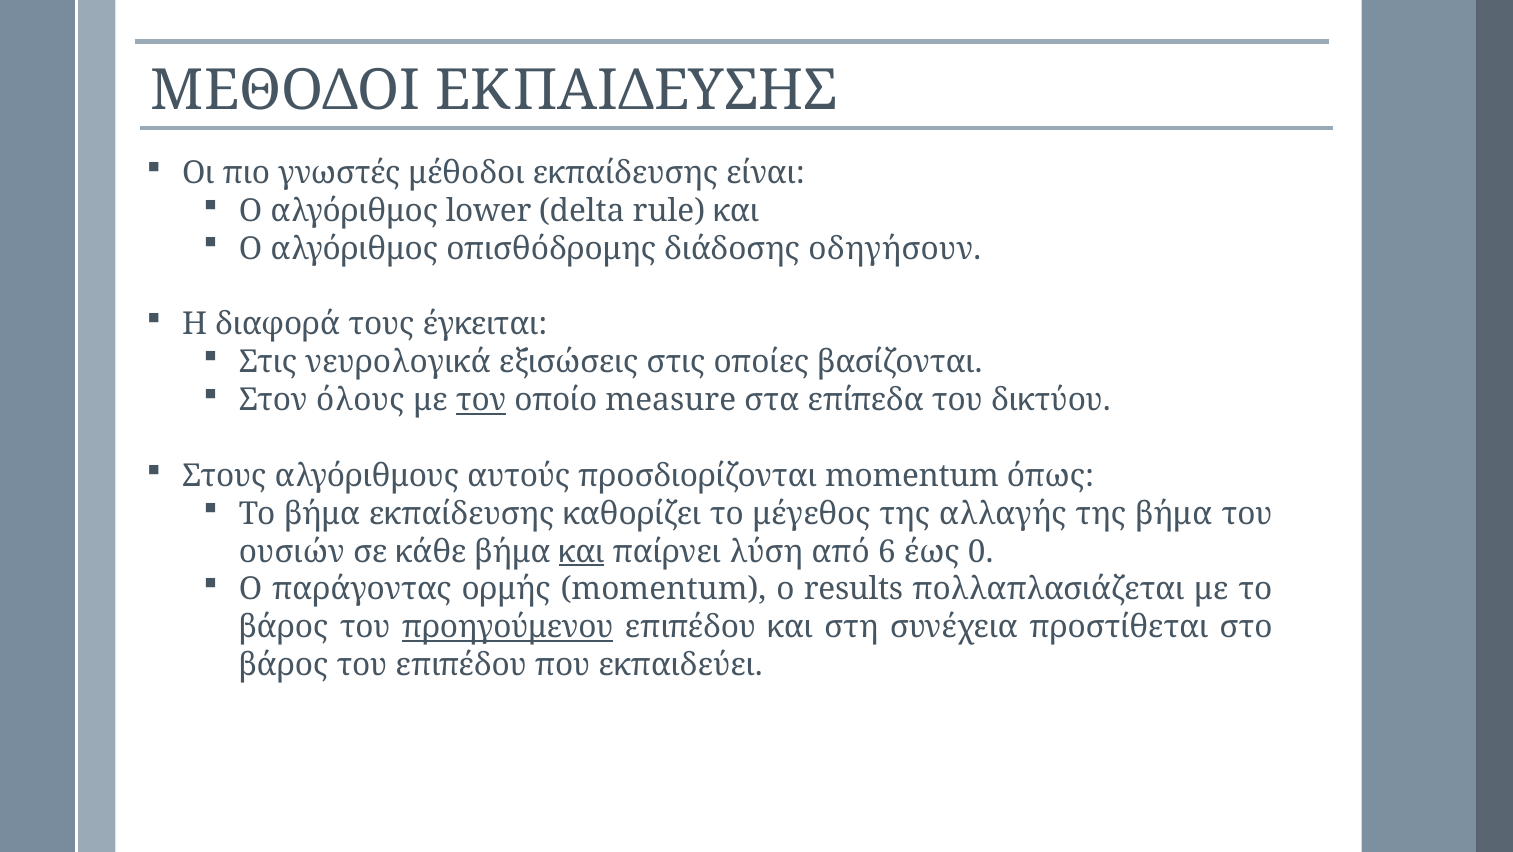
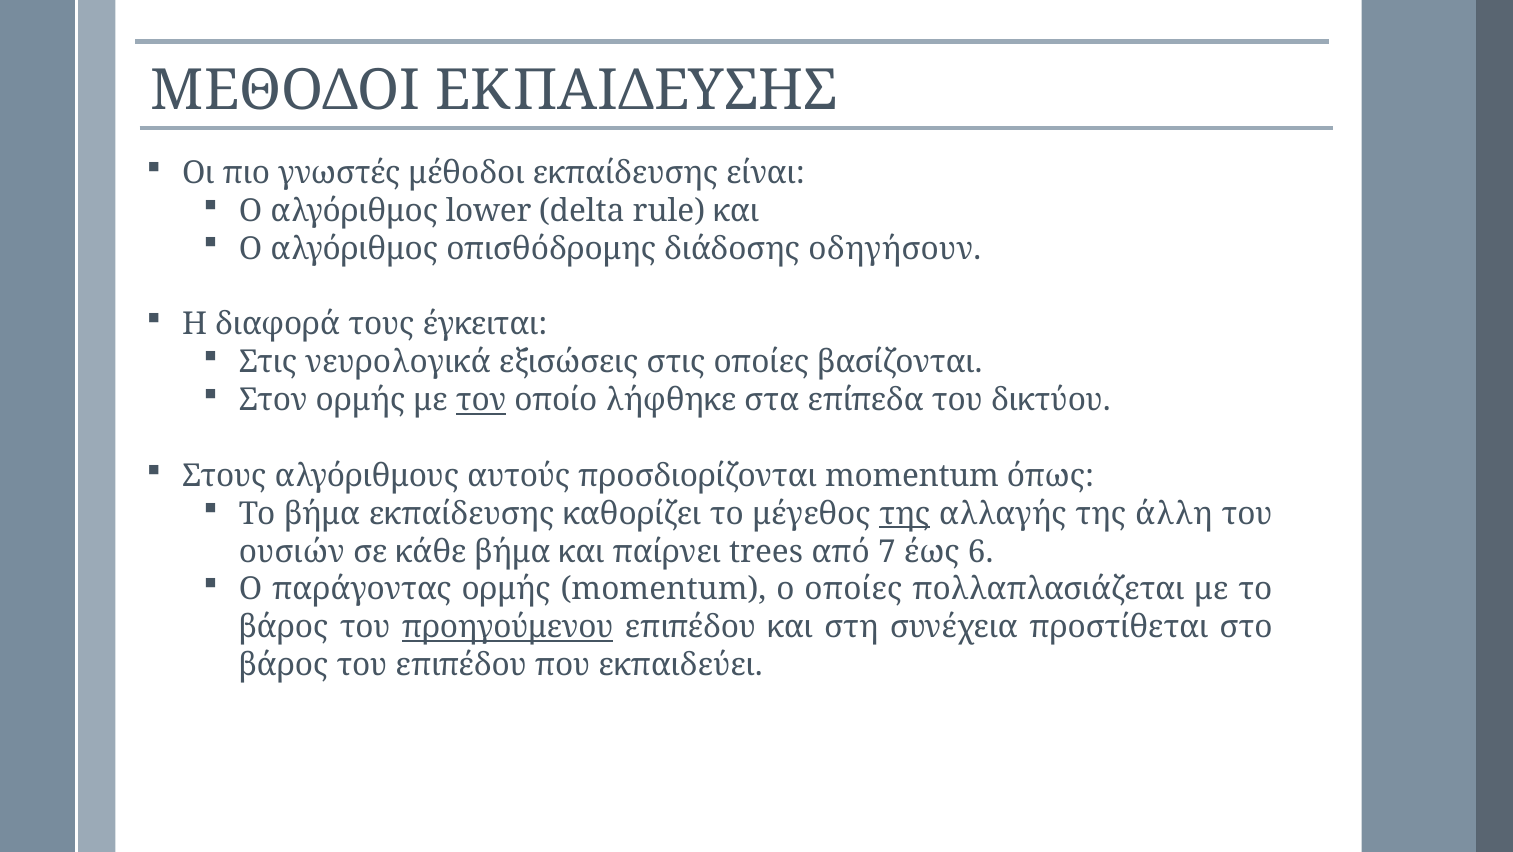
Στον όλους: όλους -> ορμής
measure: measure -> λήφθηκε
της at (905, 513) underline: none -> present
της βήμα: βήμα -> άλλη
και at (582, 551) underline: present -> none
λύση: λύση -> trees
6: 6 -> 7
0: 0 -> 6
ο results: results -> οποίες
